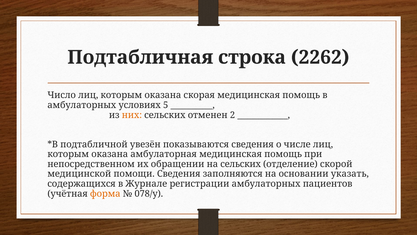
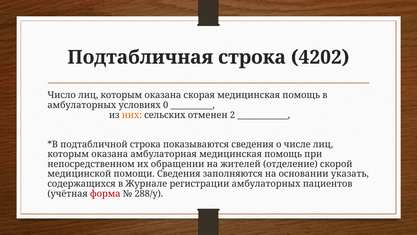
2262: 2262 -> 4202
5: 5 -> 0
подтабличной увезён: увезён -> строка
на сельских: сельских -> жителей
форма colour: orange -> red
078/у: 078/у -> 288/у
